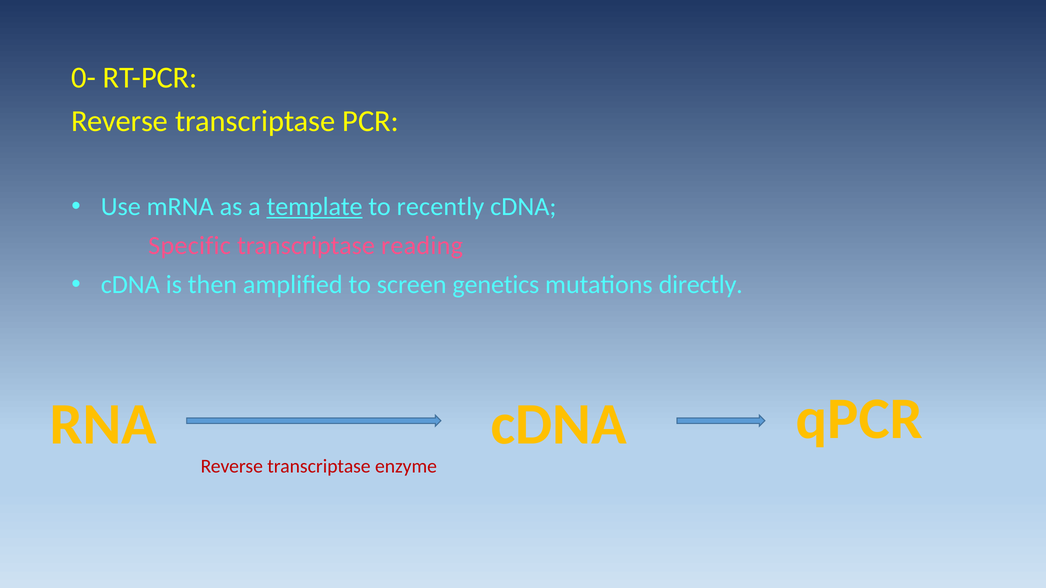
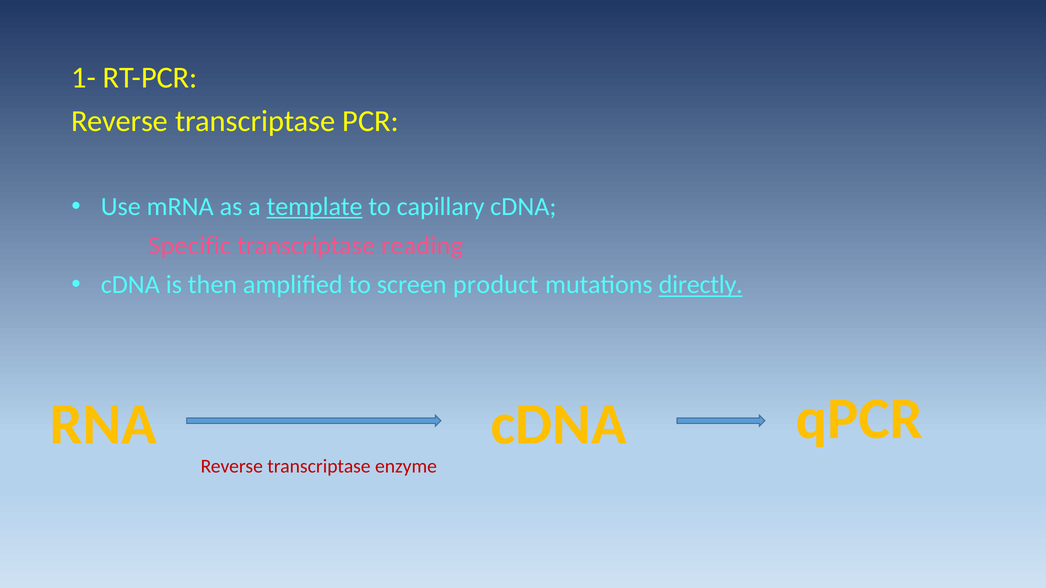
0-: 0- -> 1-
recently: recently -> capillary
genetics: genetics -> product
directly underline: none -> present
